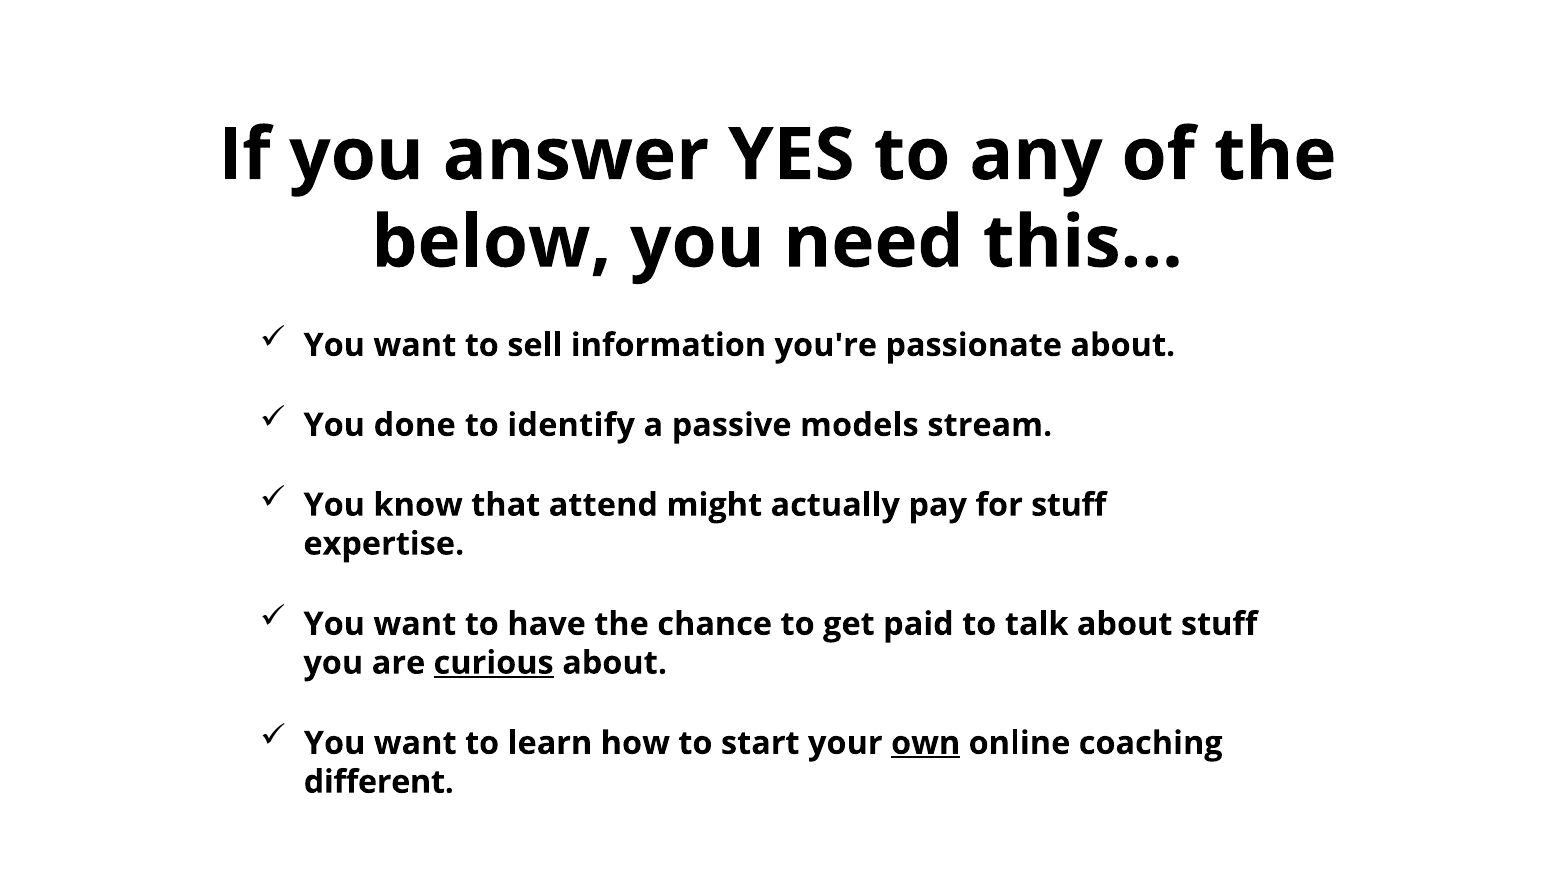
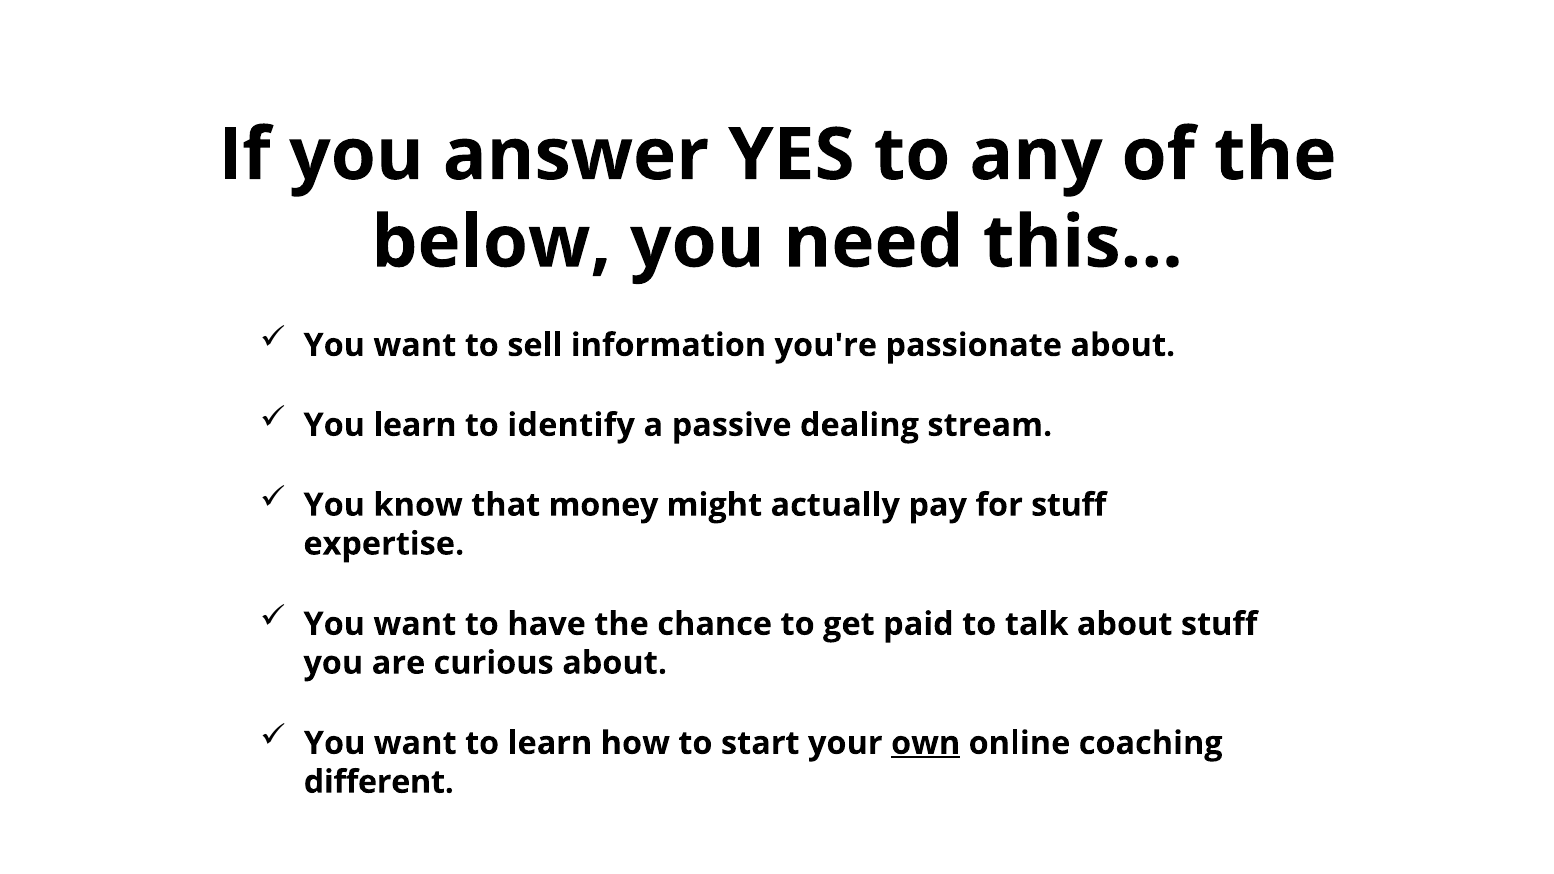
You done: done -> learn
models: models -> dealing
attend: attend -> money
curious underline: present -> none
